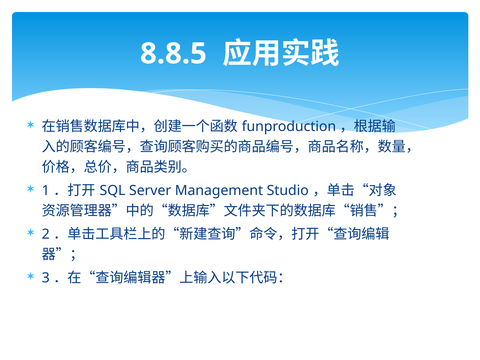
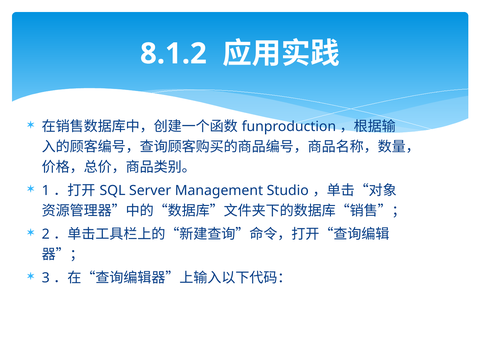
8.8.5: 8.8.5 -> 8.1.2
